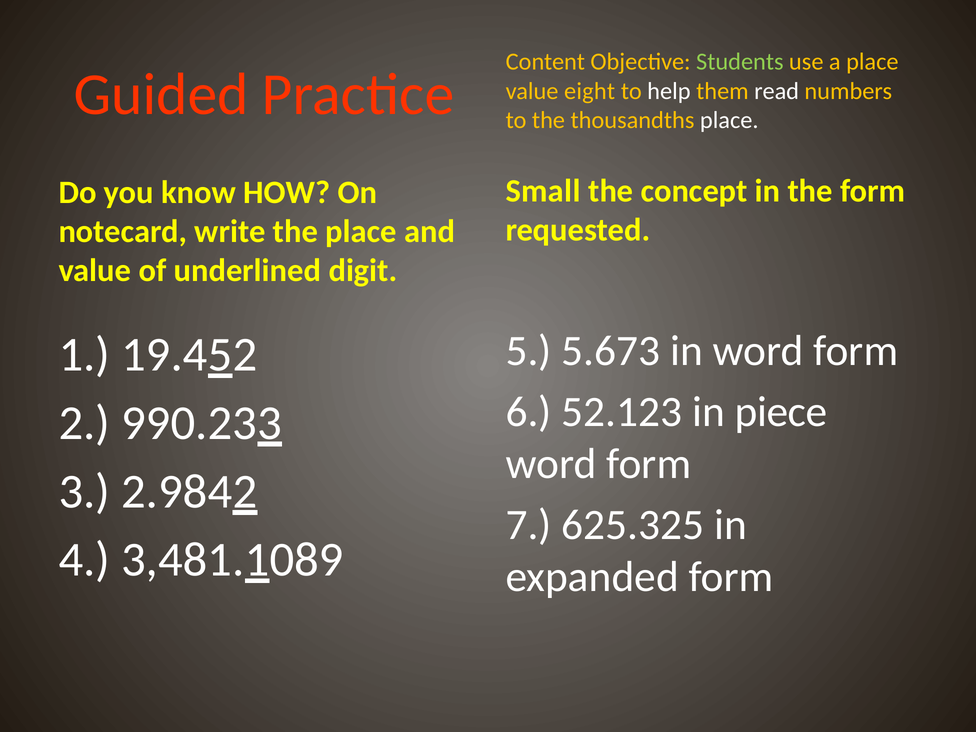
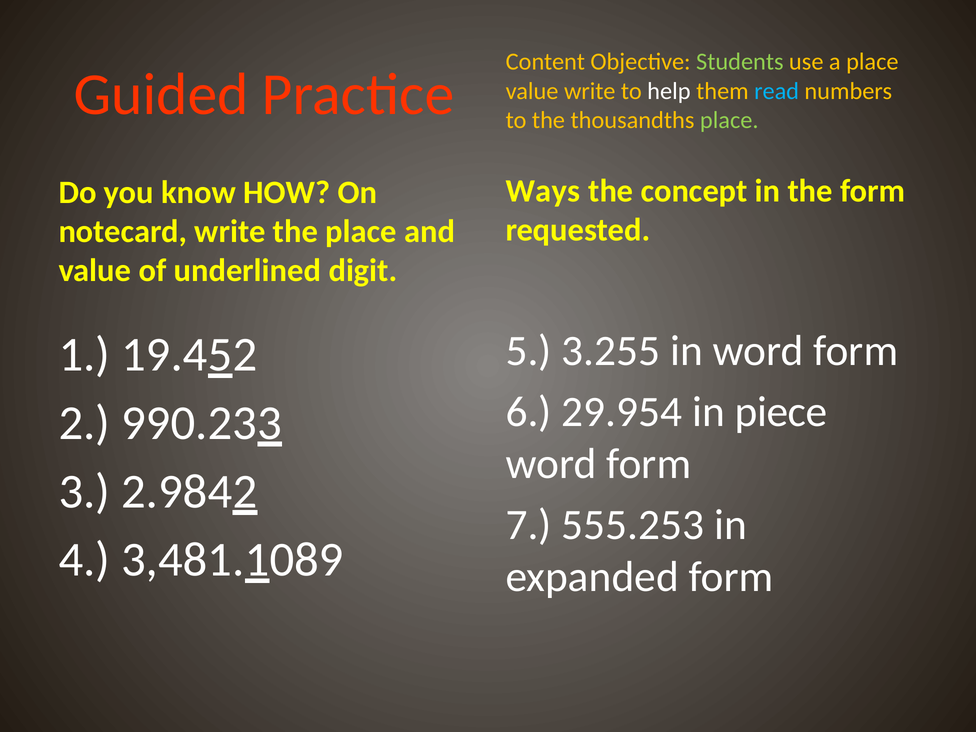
value eight: eight -> write
read colour: white -> light blue
place at (729, 120) colour: white -> light green
Small: Small -> Ways
5.673: 5.673 -> 3.255
52.123: 52.123 -> 29.954
625.325: 625.325 -> 555.253
